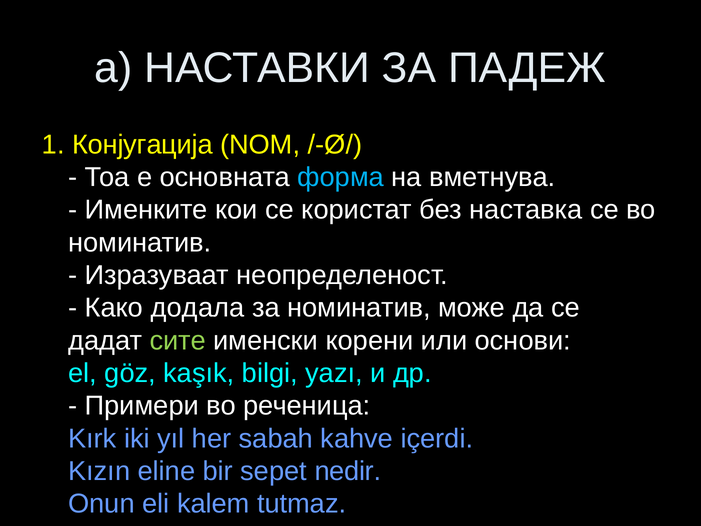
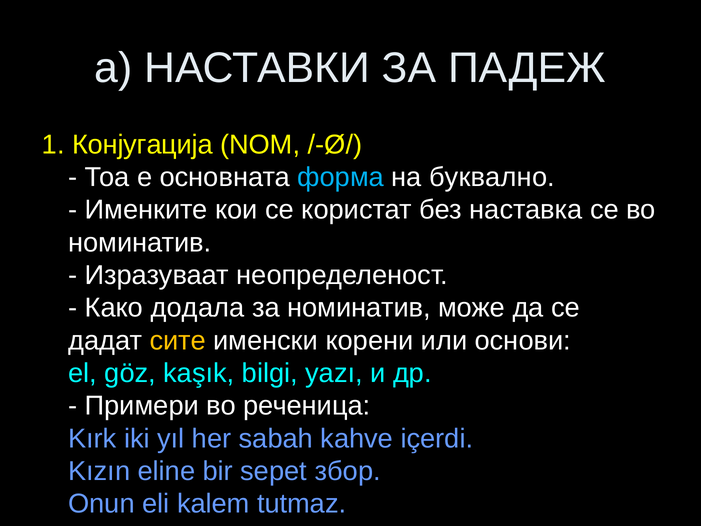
вметнува: вметнува -> буквално
сите colour: light green -> yellow
nedir: nedir -> збор
